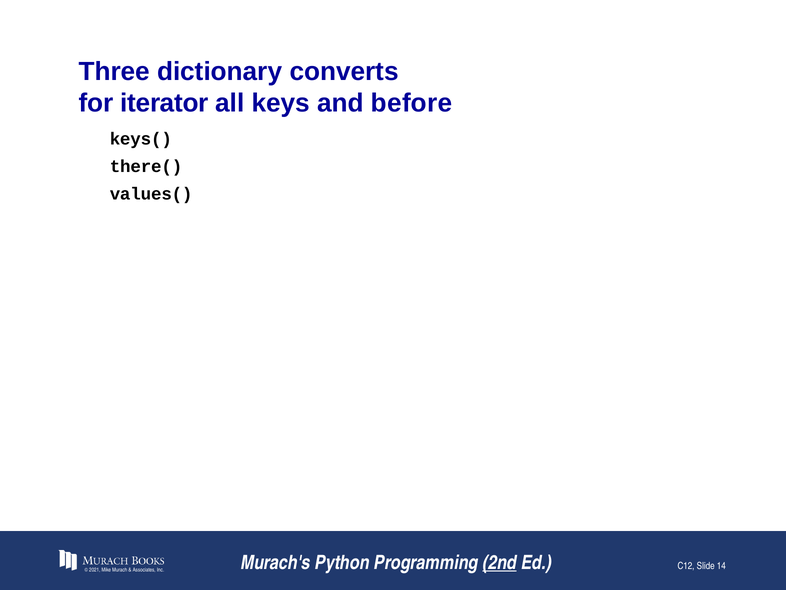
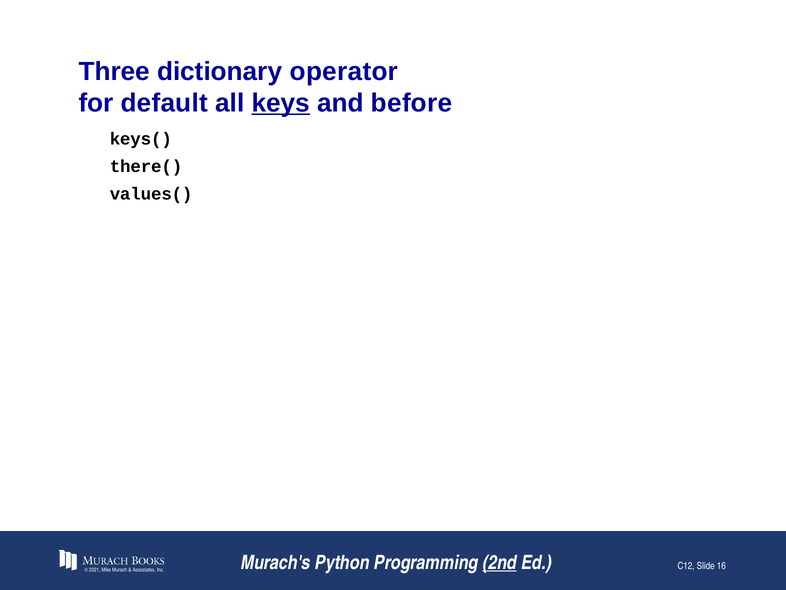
converts: converts -> operator
iterator: iterator -> default
keys underline: none -> present
14: 14 -> 16
